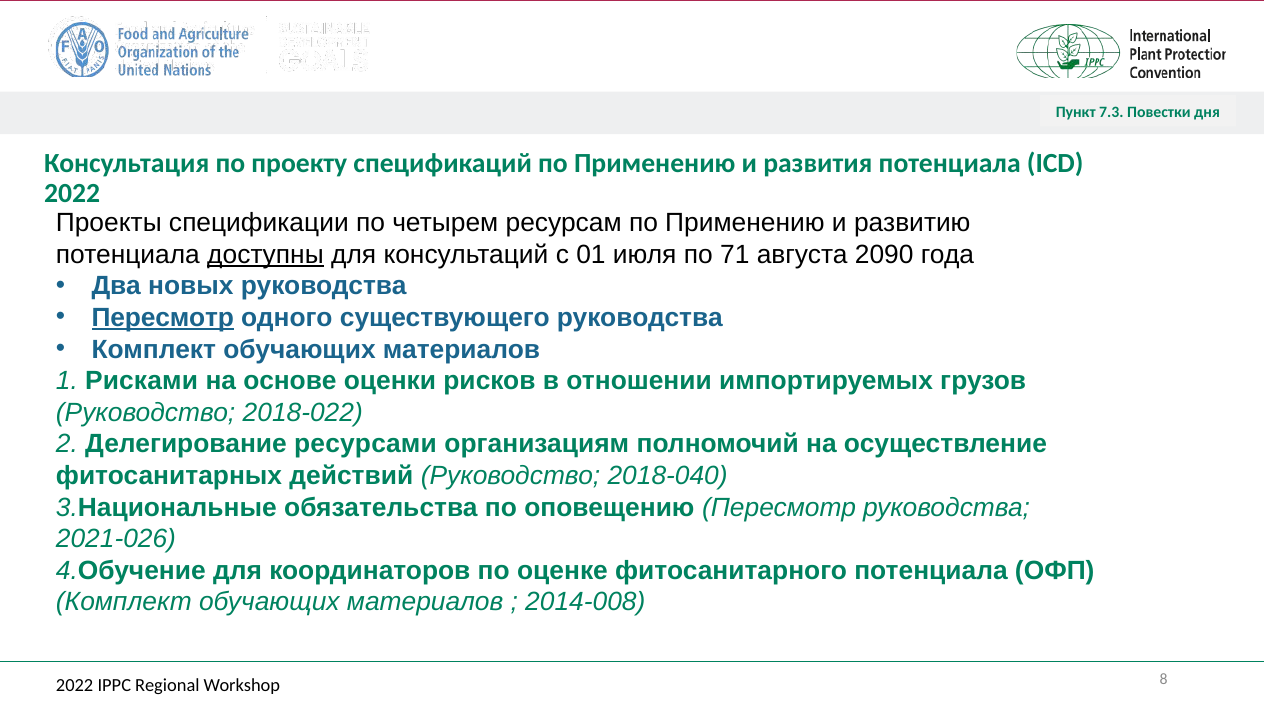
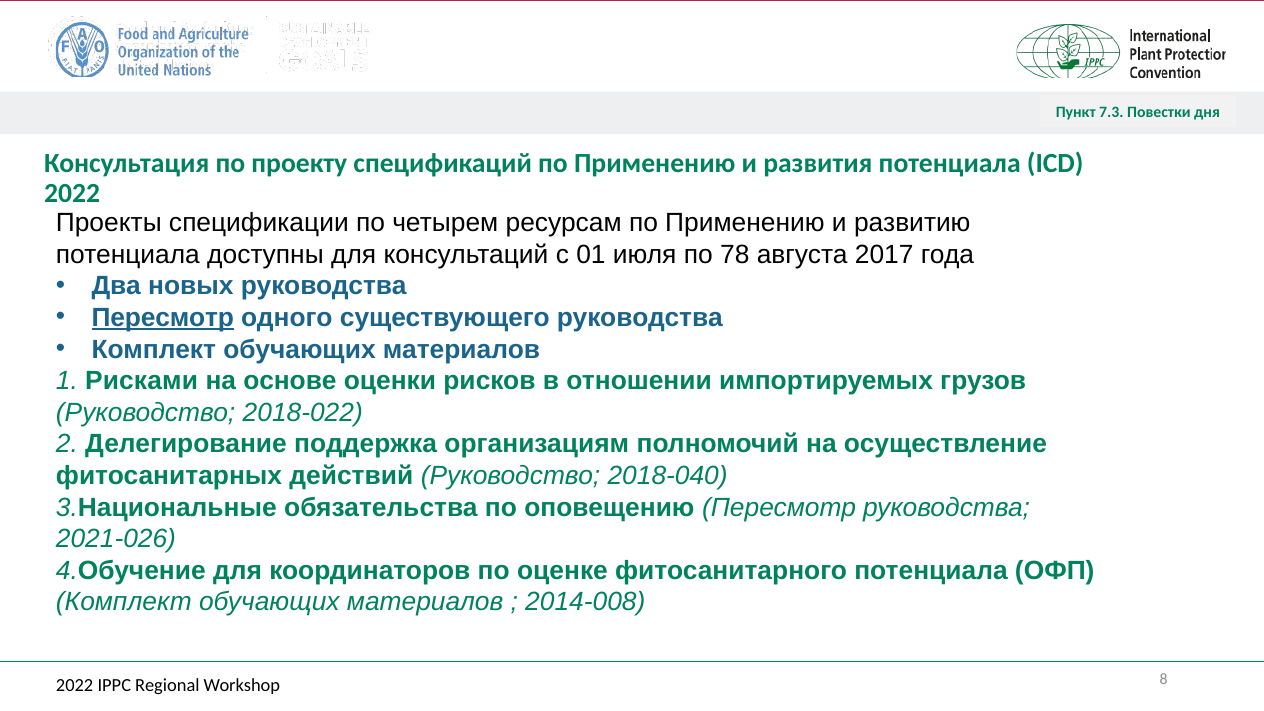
доступны underline: present -> none
71: 71 -> 78
2090: 2090 -> 2017
ресурсами: ресурсами -> поддержка
